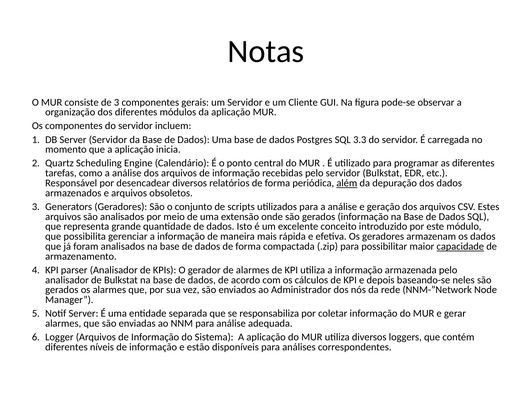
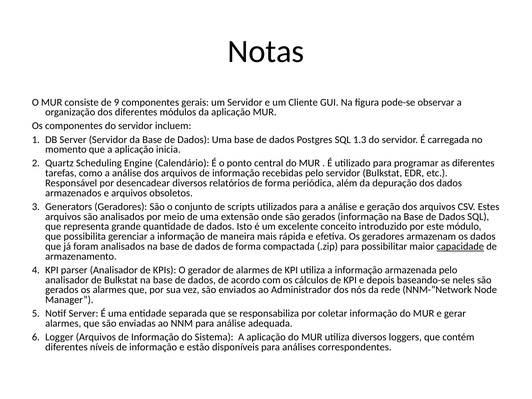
de 3: 3 -> 9
3.3: 3.3 -> 1.3
além underline: present -> none
